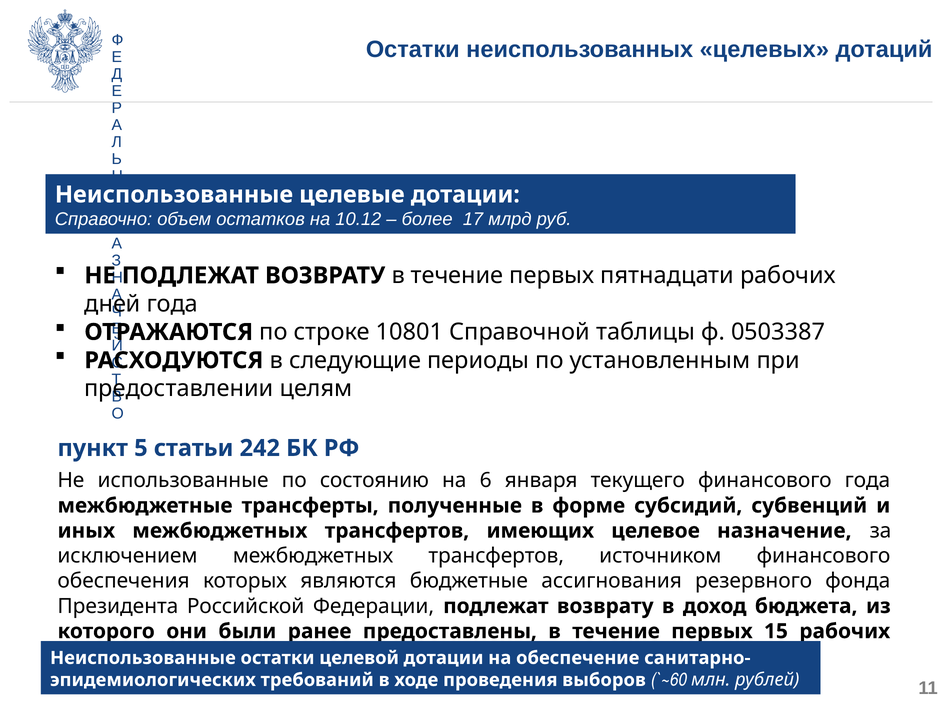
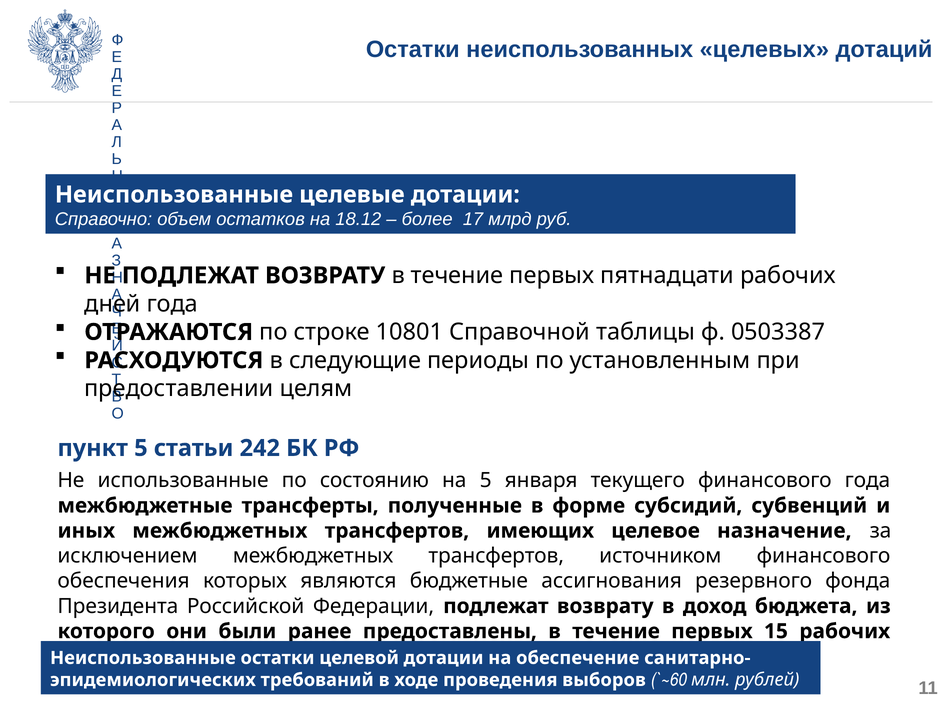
10.12: 10.12 -> 18.12
на 6: 6 -> 5
